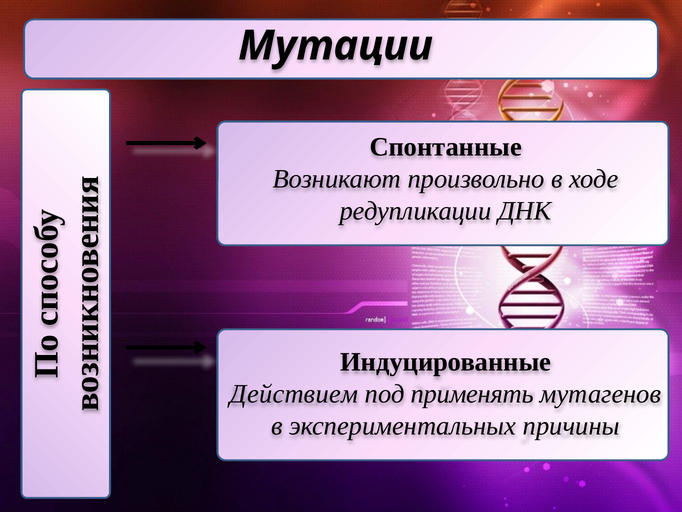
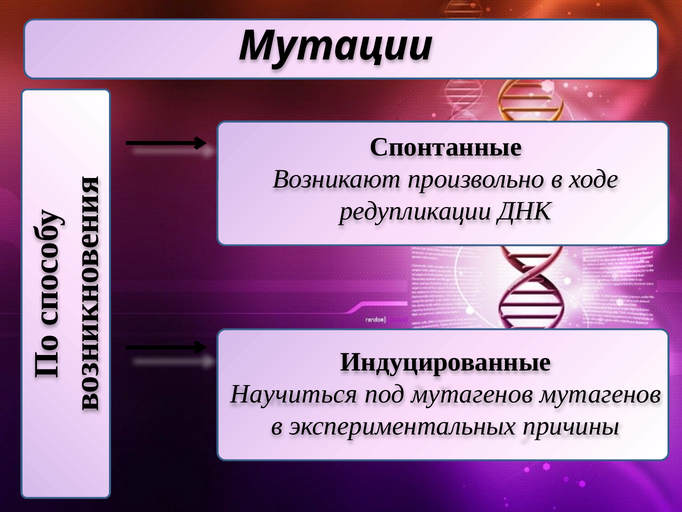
Действием: Действием -> Научиться
под применять: применять -> мутагенов
